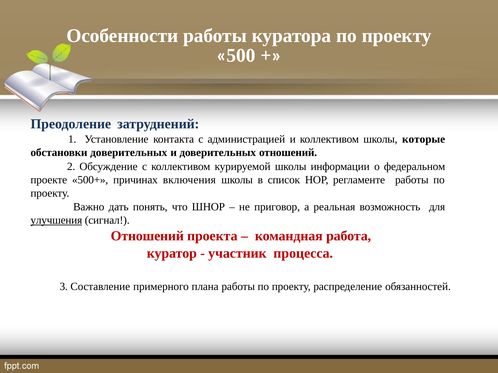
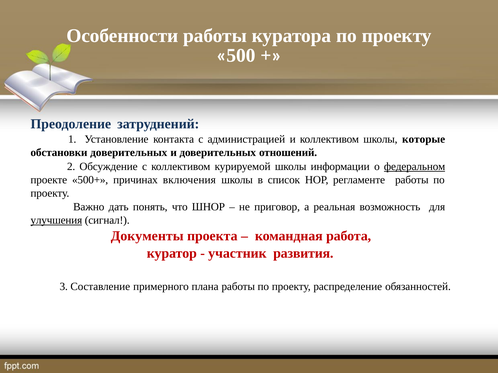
федеральном underline: none -> present
Отношений at (147, 236): Отношений -> Документы
процесса: процесса -> развития
